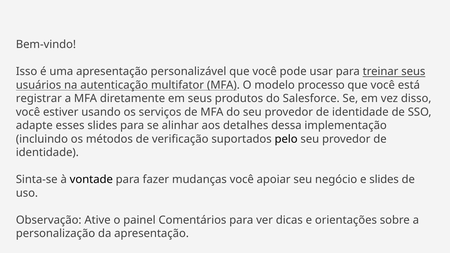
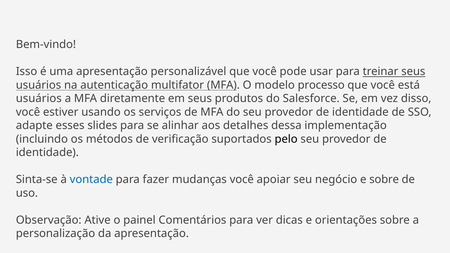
registrar at (39, 99): registrar -> usuários
vontade colour: black -> blue
e slides: slides -> sobre
